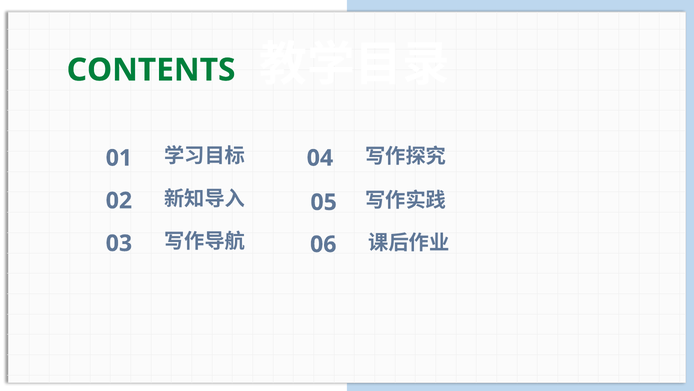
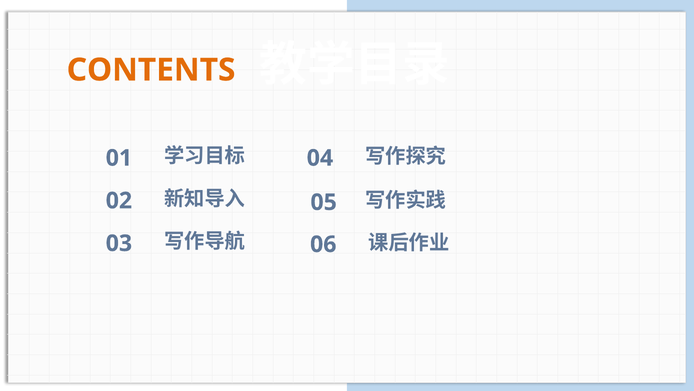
CONTENTS colour: green -> orange
